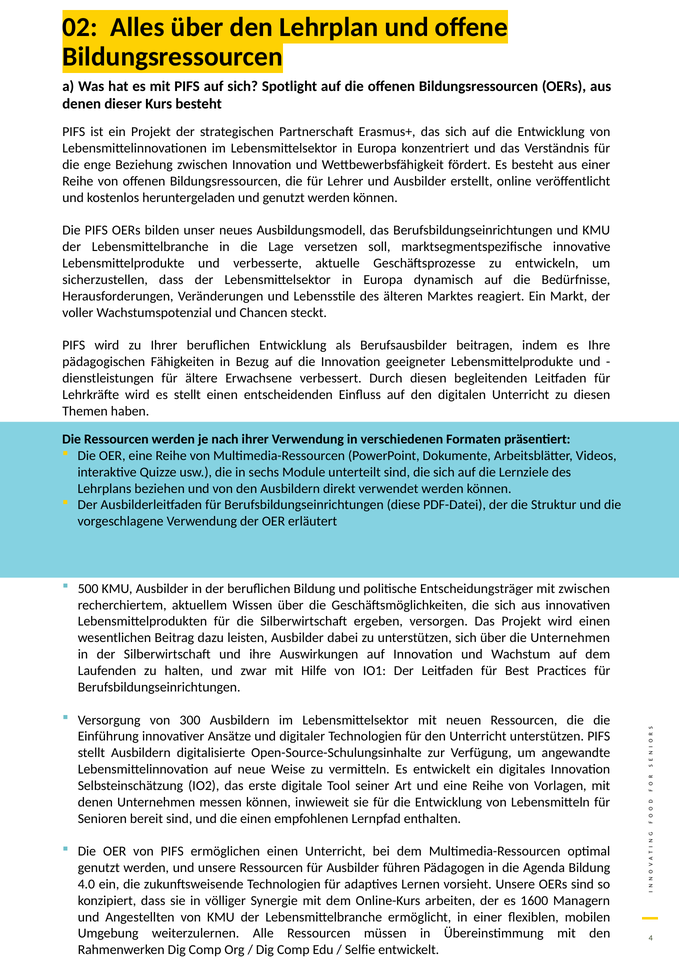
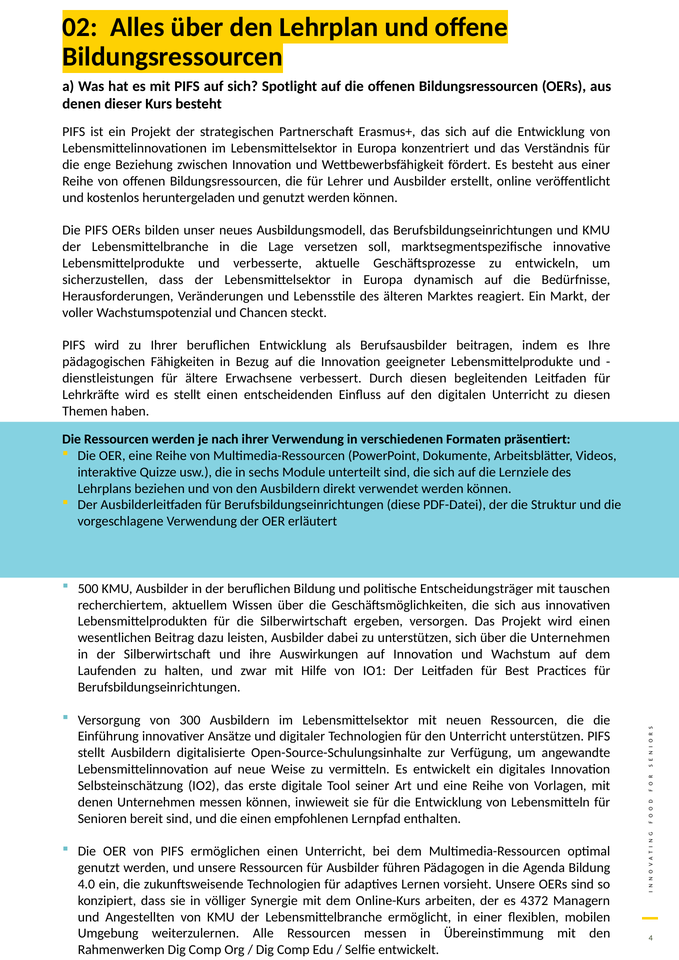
mit zwischen: zwischen -> tauschen
1600: 1600 -> 4372
Ressourcen müssen: müssen -> messen
